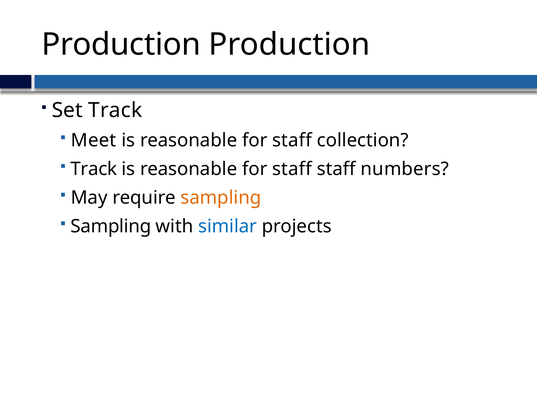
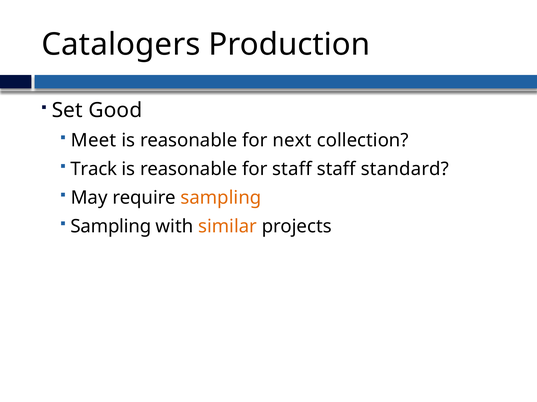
Production at (121, 45): Production -> Catalogers
Set Track: Track -> Good
staff at (292, 141): staff -> next
numbers: numbers -> standard
similar colour: blue -> orange
